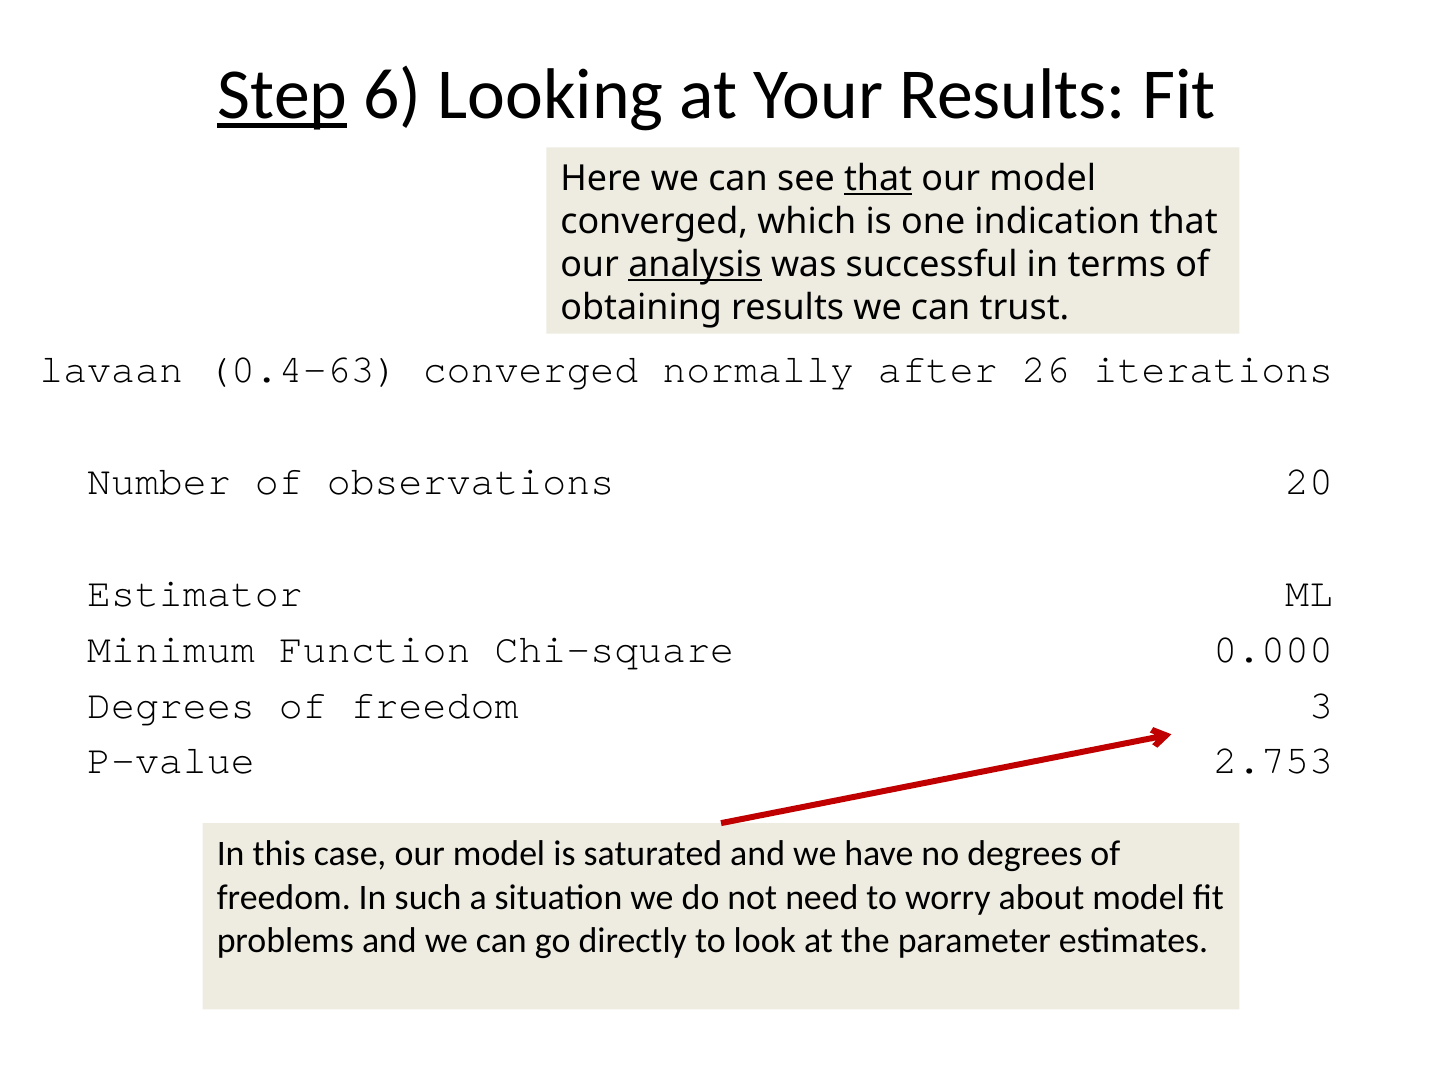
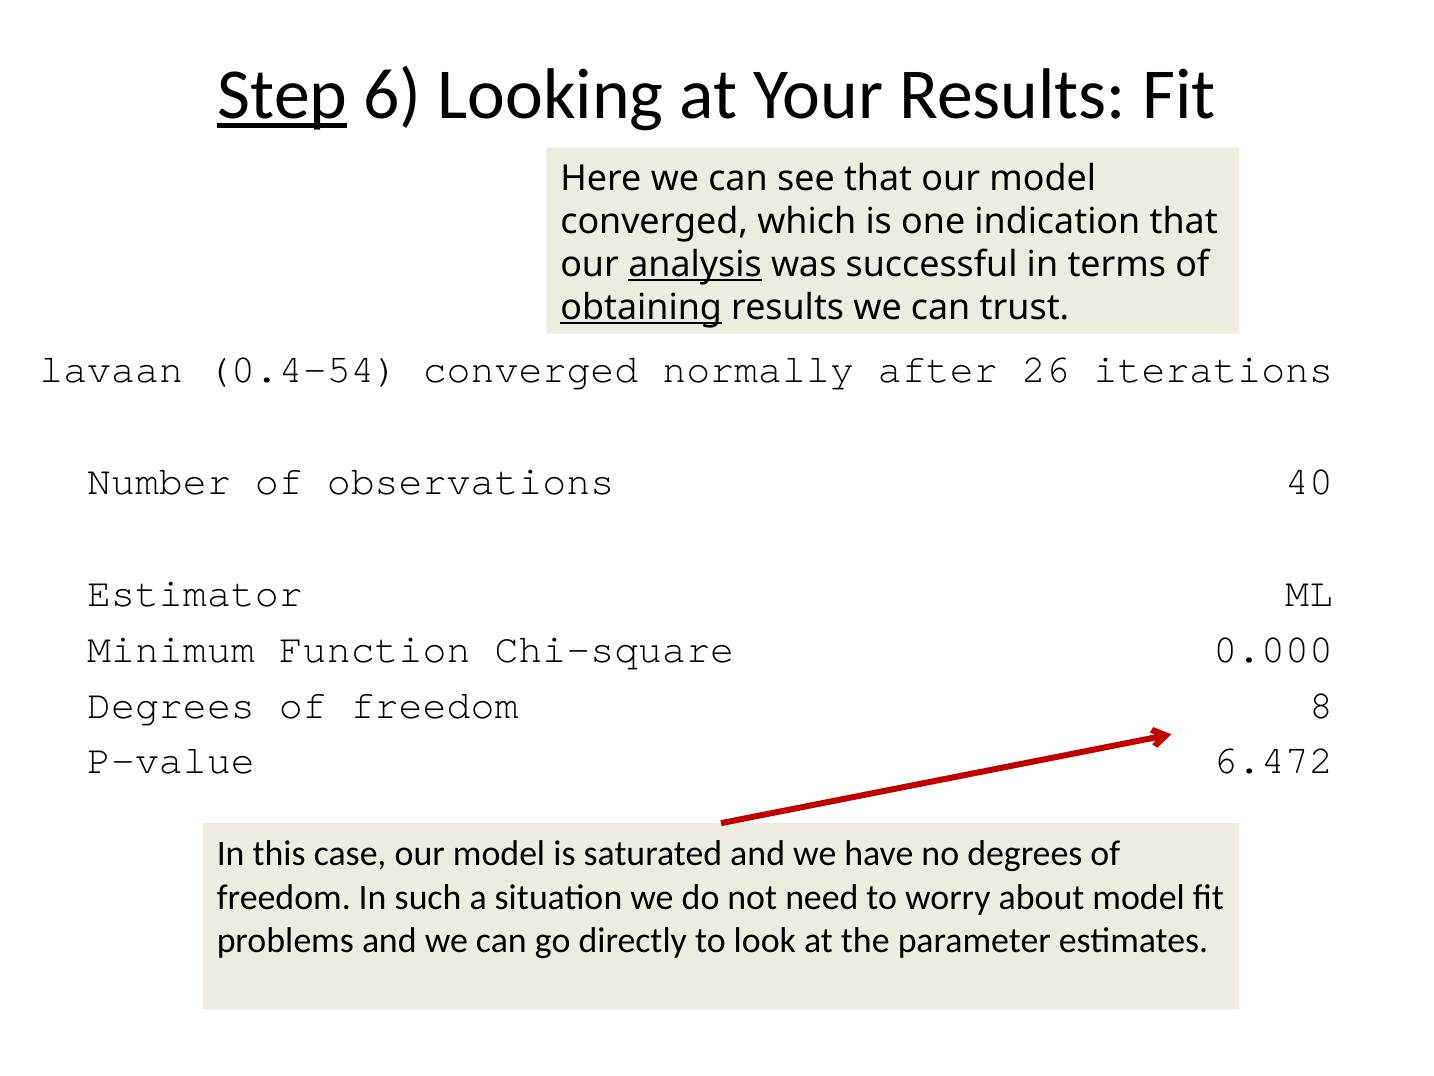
that at (878, 178) underline: present -> none
obtaining underline: none -> present
0.4-63: 0.4-63 -> 0.4-54
20: 20 -> 40
3: 3 -> 8
2.753: 2.753 -> 6.472
